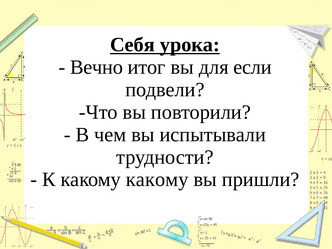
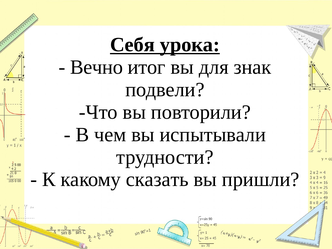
если: если -> знак
какому какому: какому -> сказать
